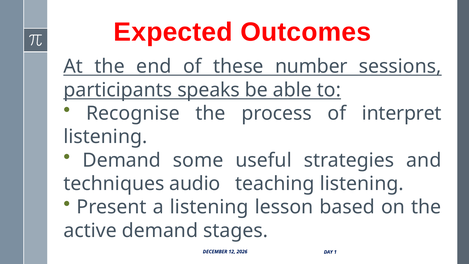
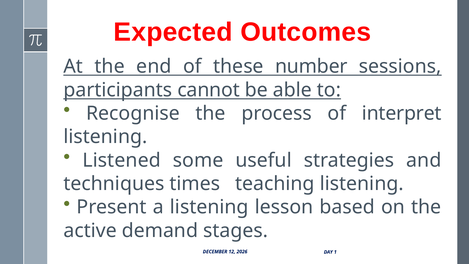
speaks: speaks -> cannot
Demand at (122, 160): Demand -> Listened
audio: audio -> times
